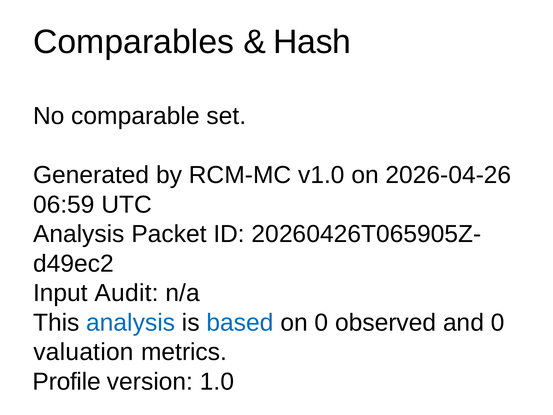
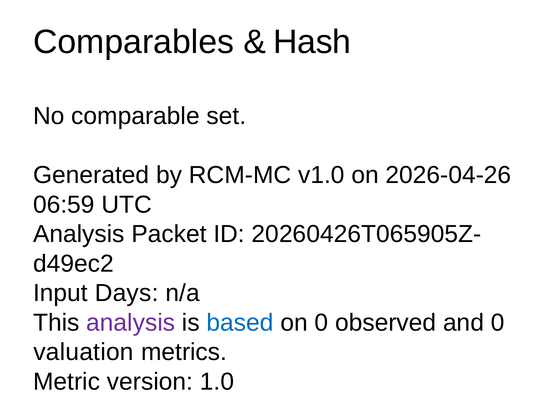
Audit: Audit -> Days
analysis at (131, 322) colour: blue -> purple
Profile: Profile -> Metric
